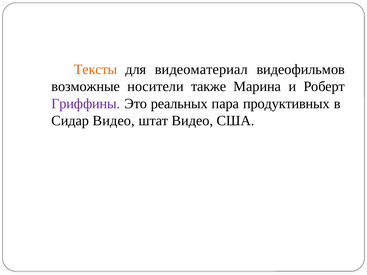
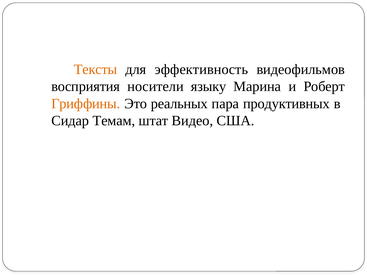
видеоматериал: видеоматериал -> эффективность
возможные: возможные -> восприятия
также: также -> языку
Гриффины colour: purple -> orange
Сидар Видео: Видео -> Темам
